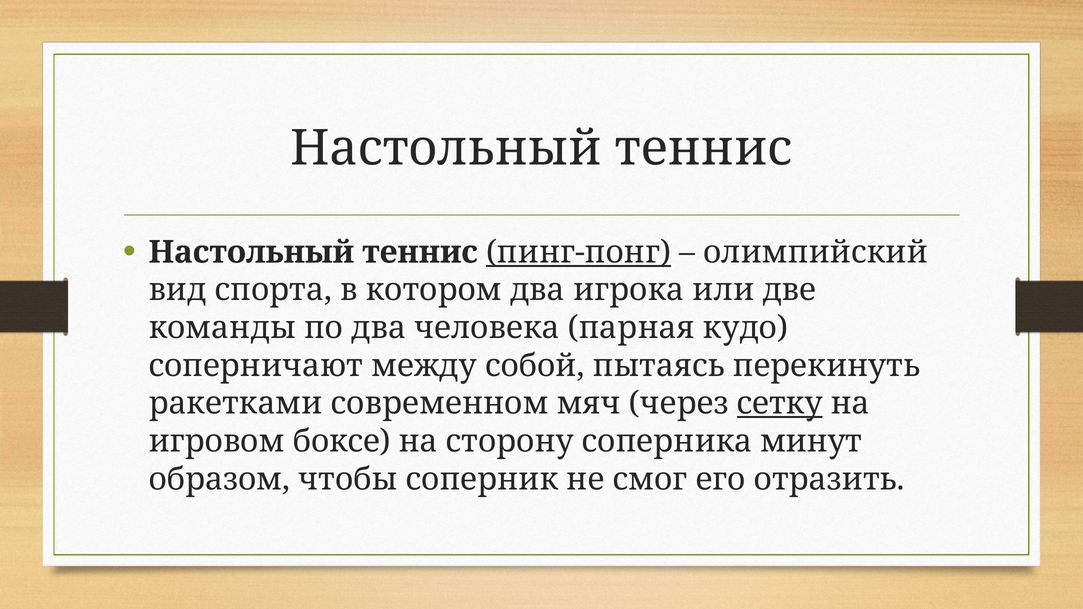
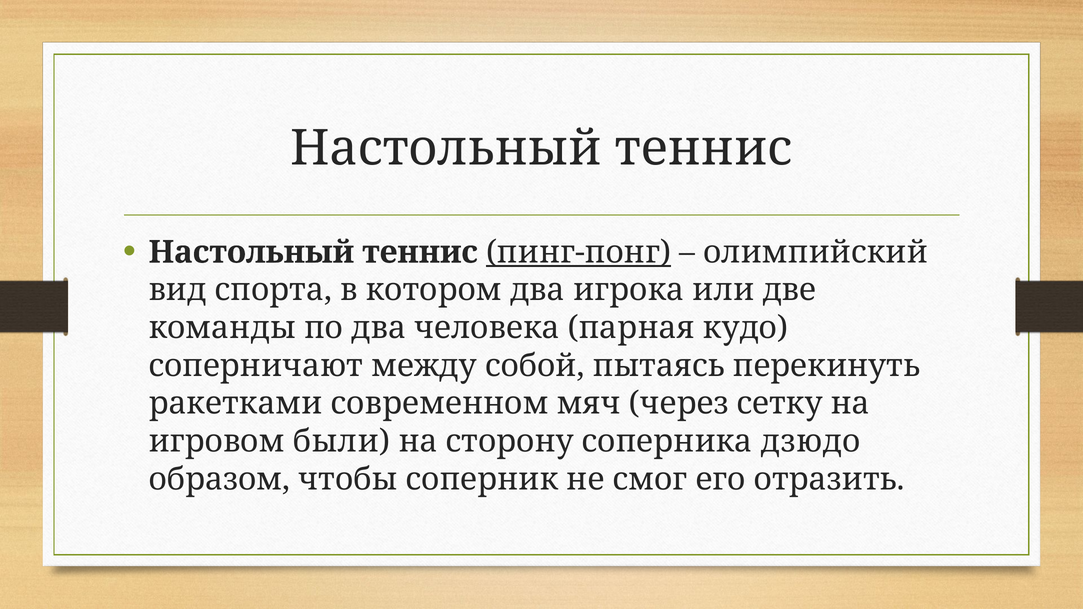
сетку underline: present -> none
боксе: боксе -> были
минут: минут -> дзюдо
